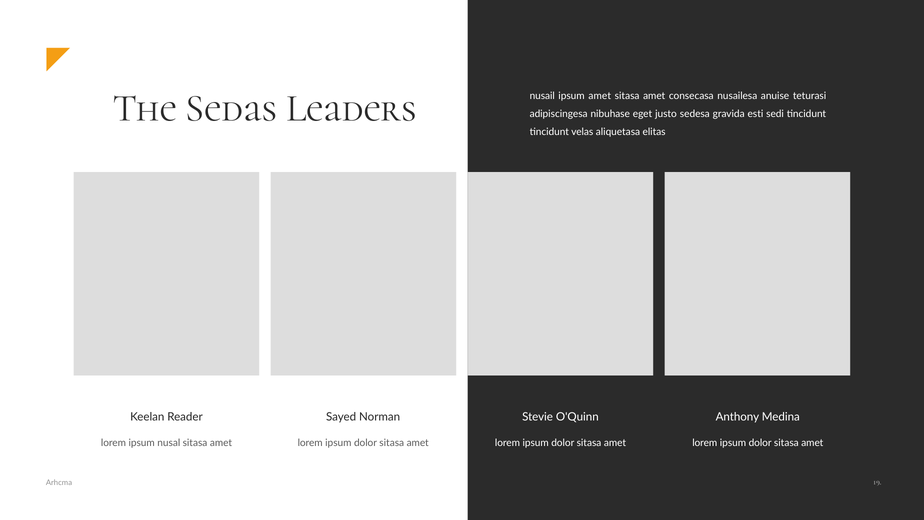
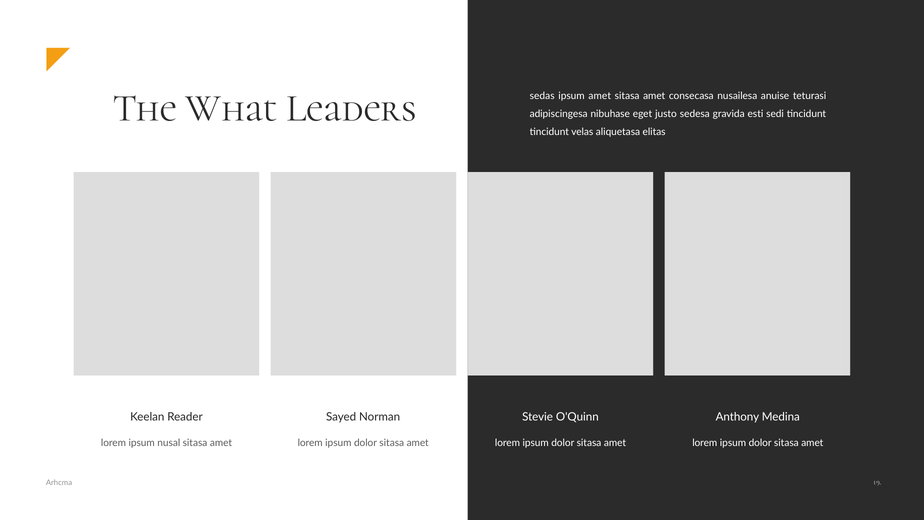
Sedas: Sedas -> What
nusail: nusail -> sedas
